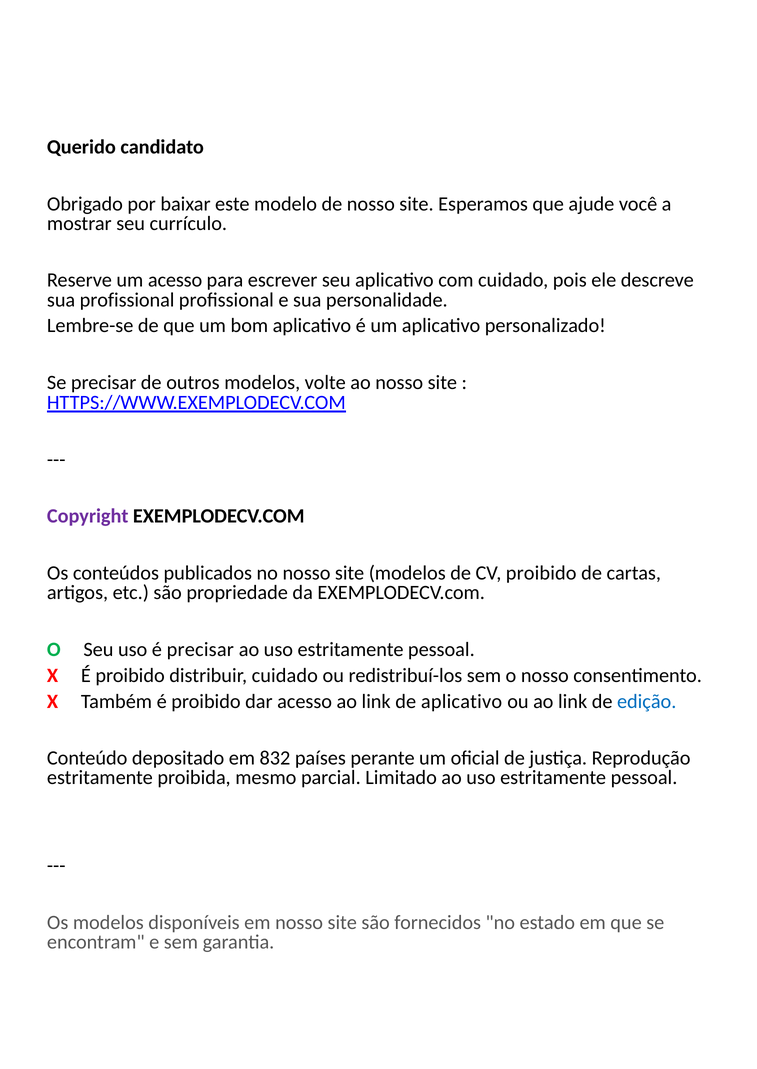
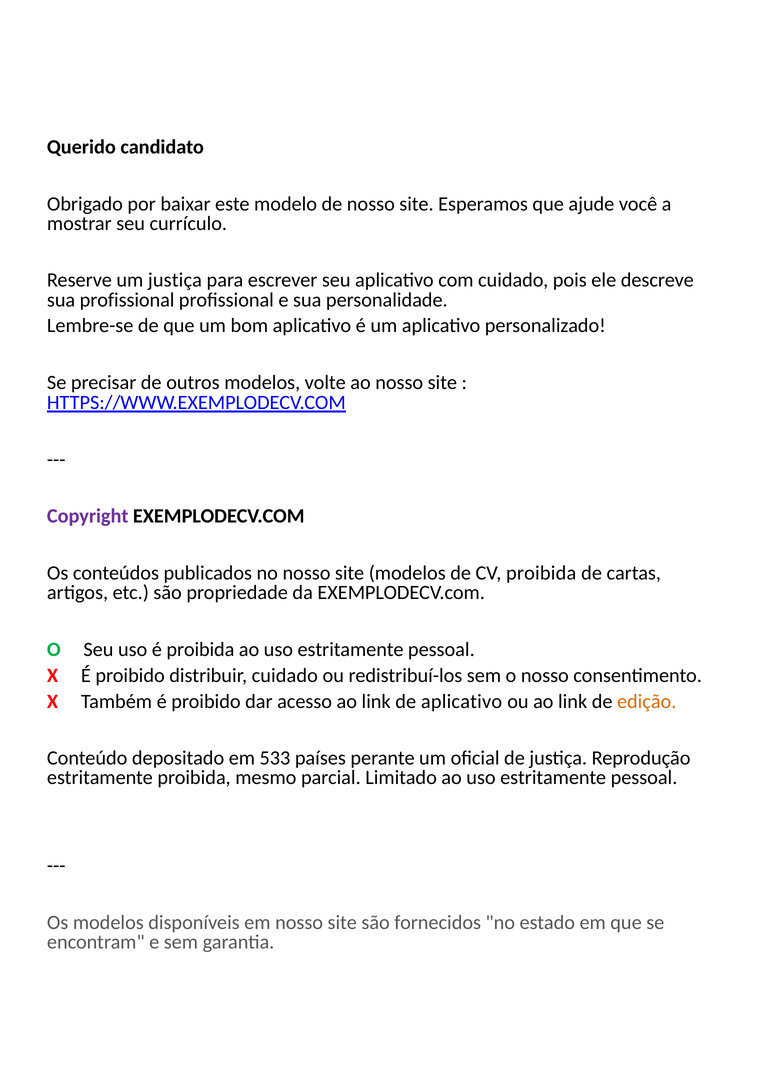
um acesso: acesso -> justiça
CV proibido: proibido -> proibida
é precisar: precisar -> proibida
edição colour: blue -> orange
832: 832 -> 533
